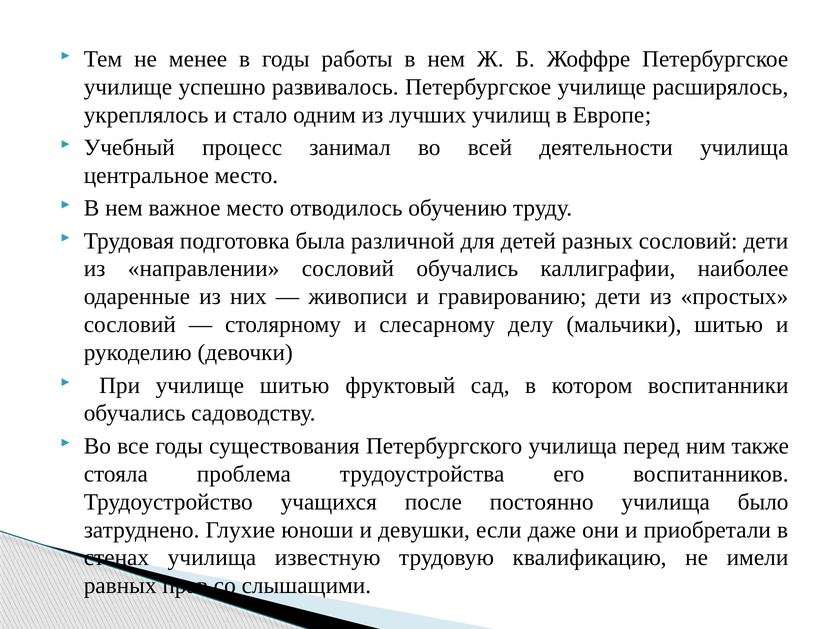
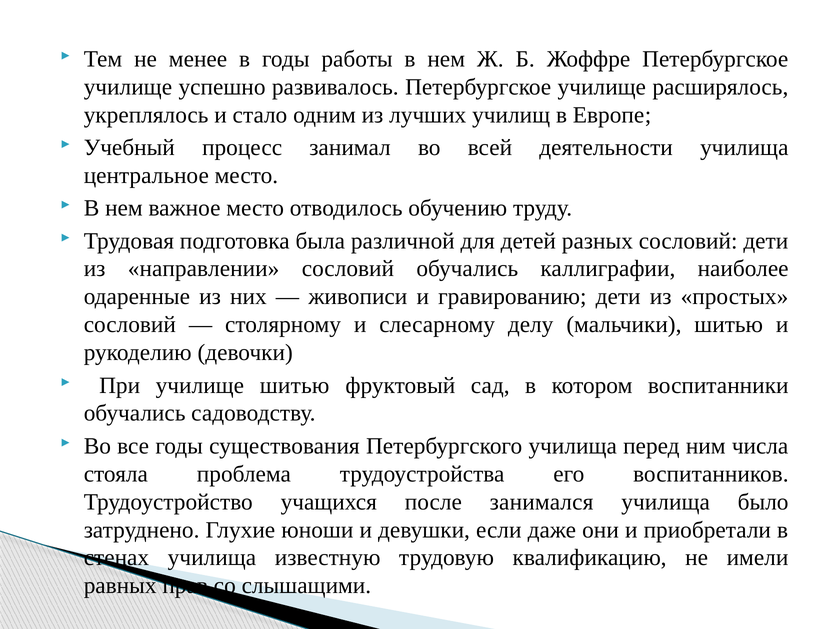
также: также -> числа
постоянно: постоянно -> занимался
